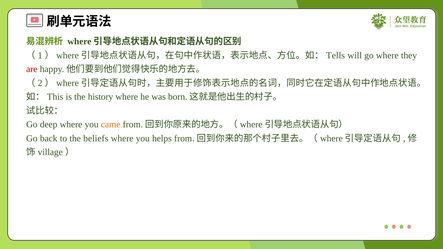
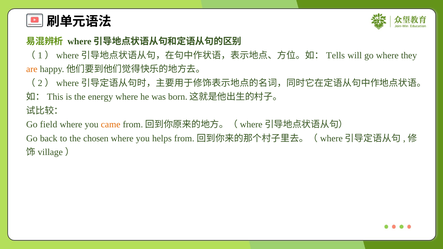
are colour: red -> orange
history: history -> energy
deep: deep -> field
beliefs: beliefs -> chosen
